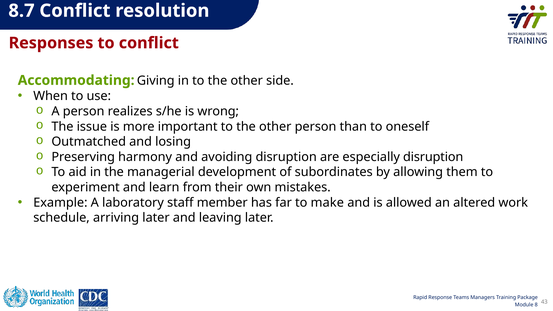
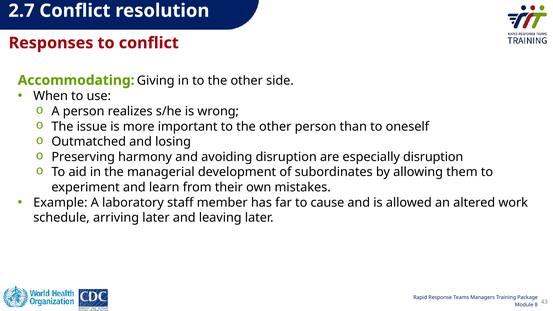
8.7: 8.7 -> 2.7
make: make -> cause
